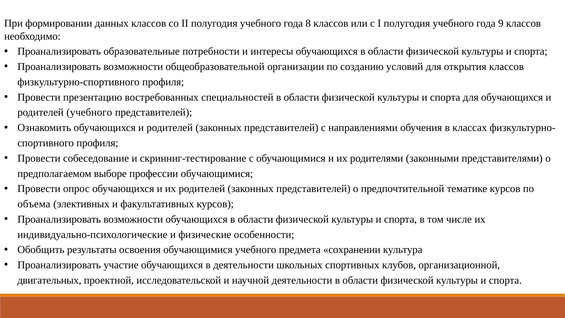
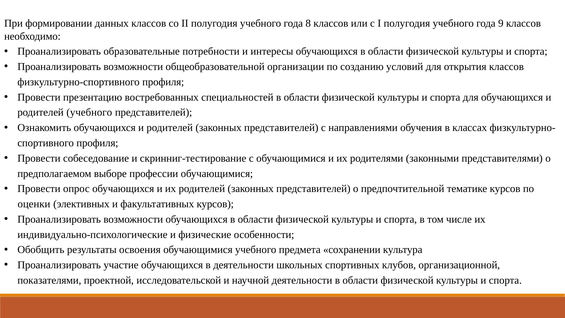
объема: объема -> оценки
двигательных: двигательных -> показателями
